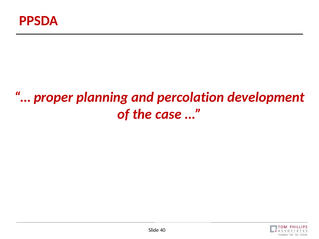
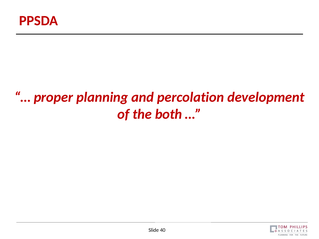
case: case -> both
